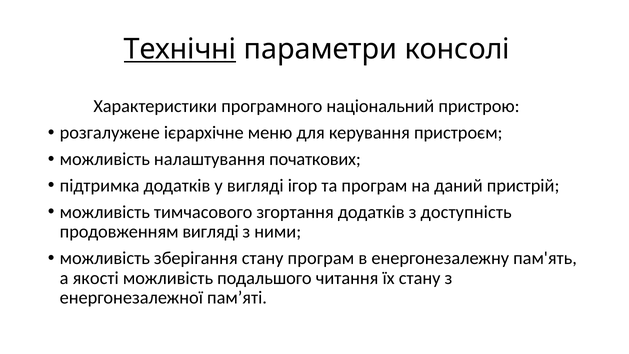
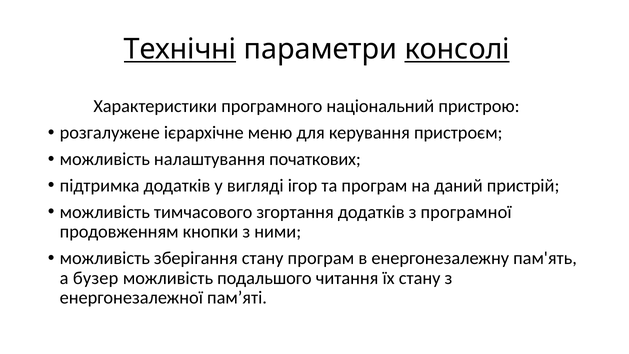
консолі underline: none -> present
доступність: доступність -> програмної
продовженням вигляді: вигляді -> кнопки
якості: якості -> бузер
